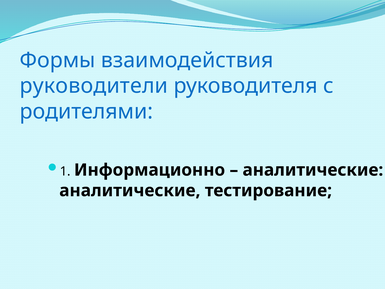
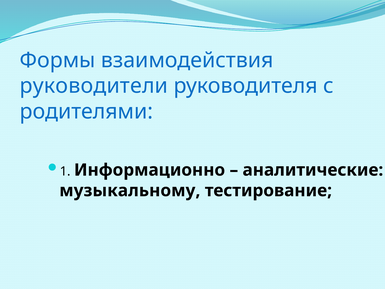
аналитические at (130, 190): аналитические -> музыкальному
